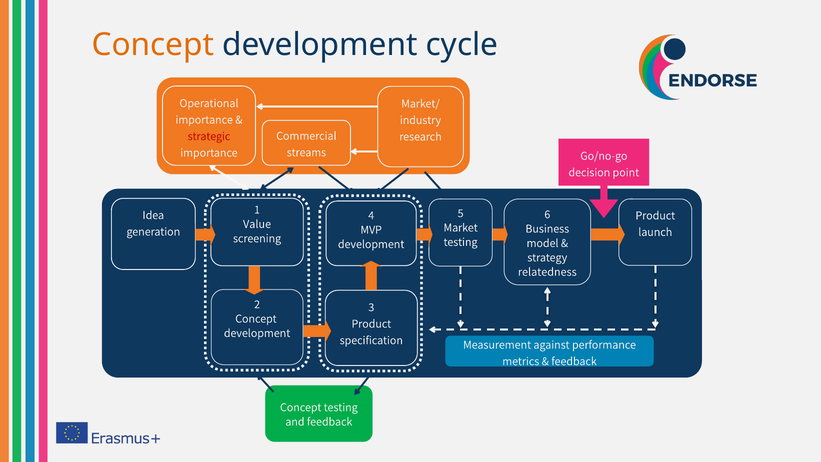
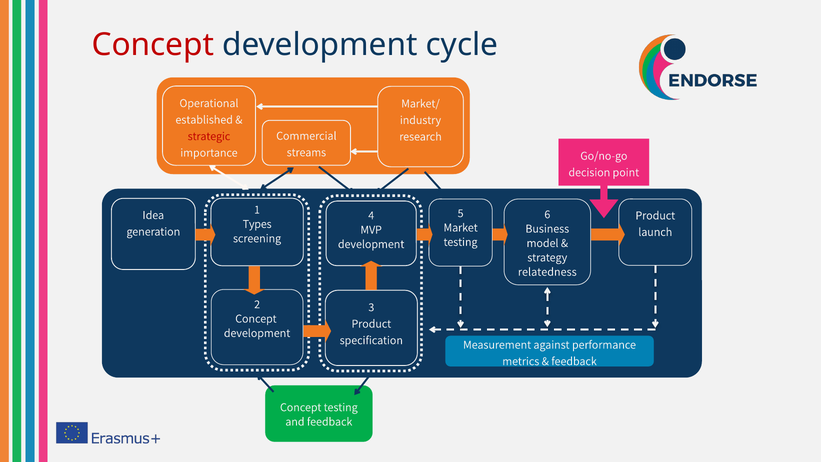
Concept at (153, 45) colour: orange -> red
importance at (204, 120): importance -> established
Value: Value -> Types
